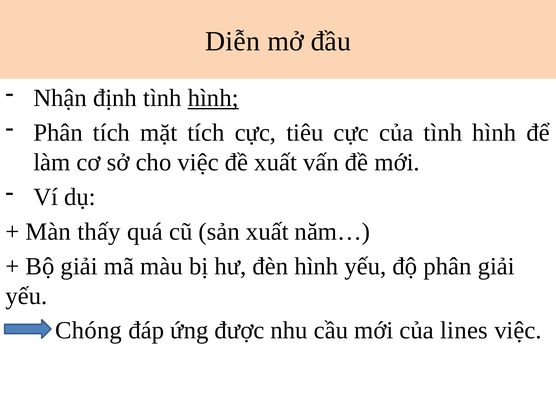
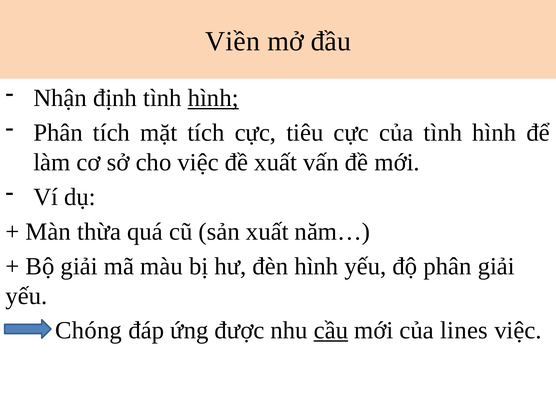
Diễn: Diễn -> Viền
thấy: thấy -> thừa
cầu underline: none -> present
